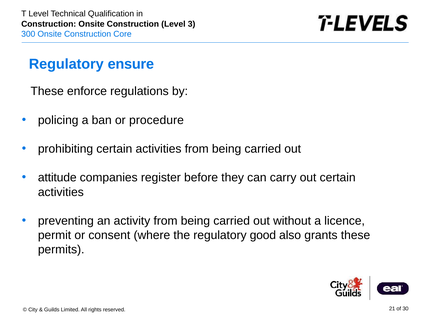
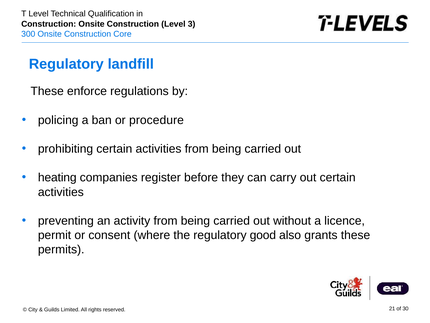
ensure: ensure -> landfill
attitude: attitude -> heating
